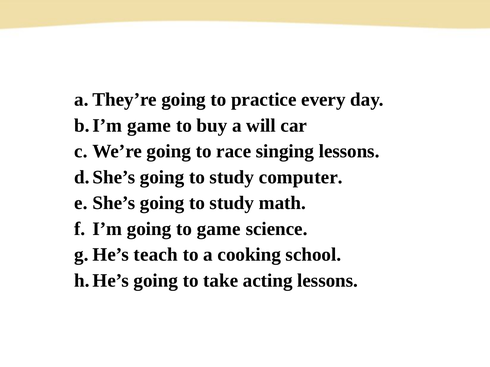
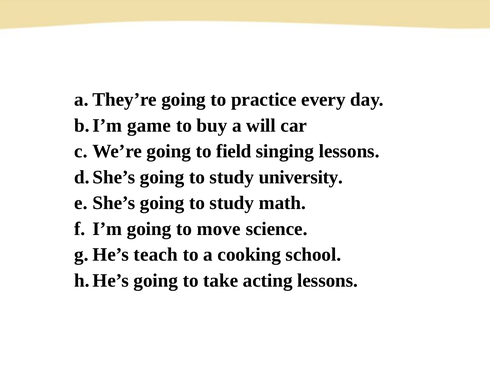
race: race -> field
computer: computer -> university
to game: game -> move
